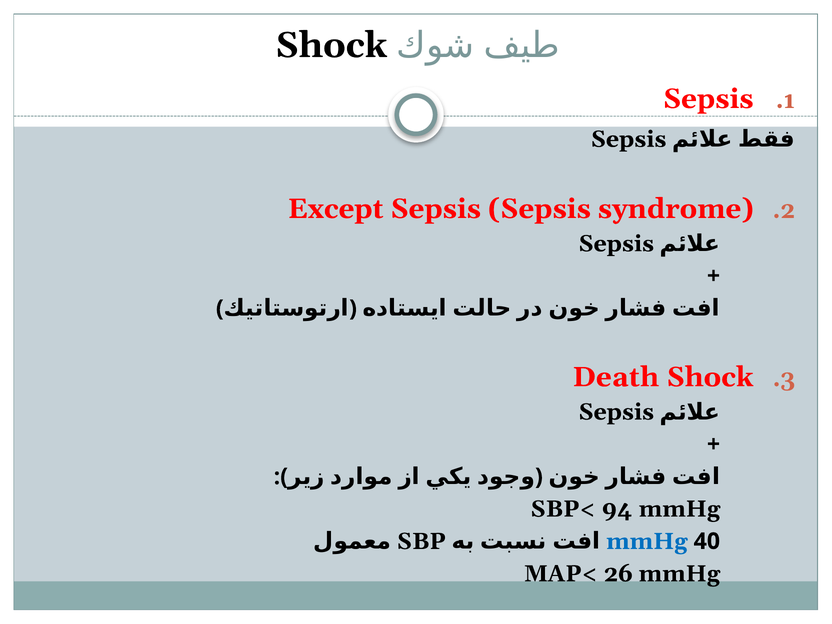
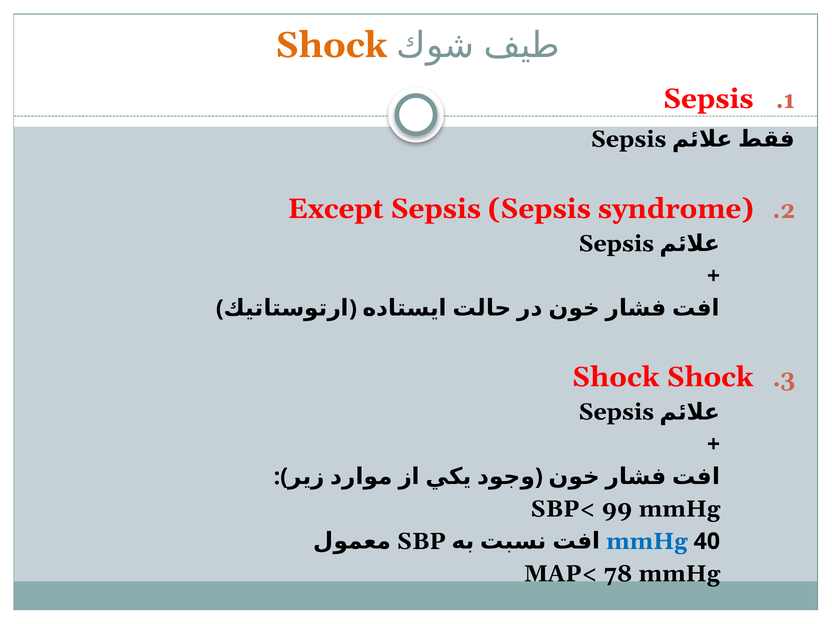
Shock at (331, 45) colour: black -> orange
Death at (616, 377): Death -> Shock
94: 94 -> 99
26: 26 -> 78
